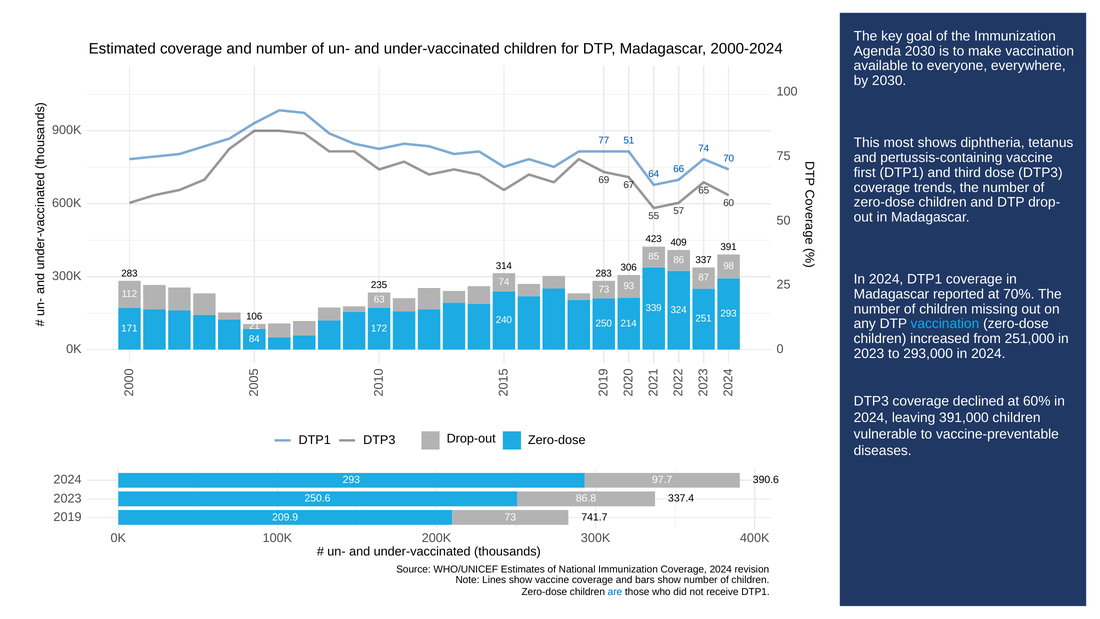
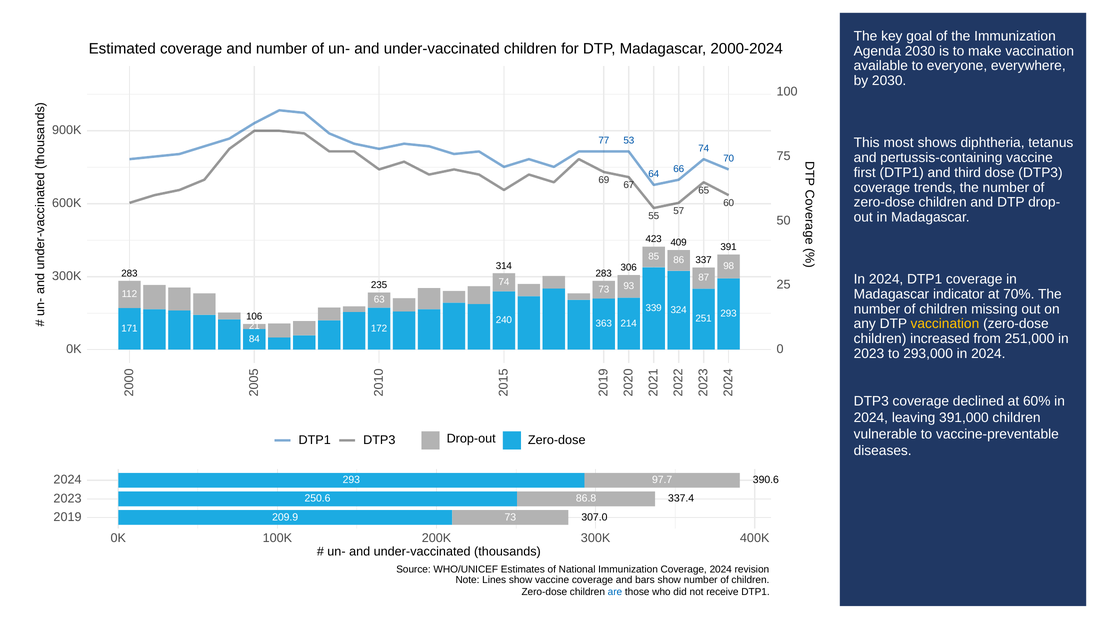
51: 51 -> 53
reported: reported -> indicator
250: 250 -> 363
vaccination at (945, 324) colour: light blue -> yellow
741.7: 741.7 -> 307.0
